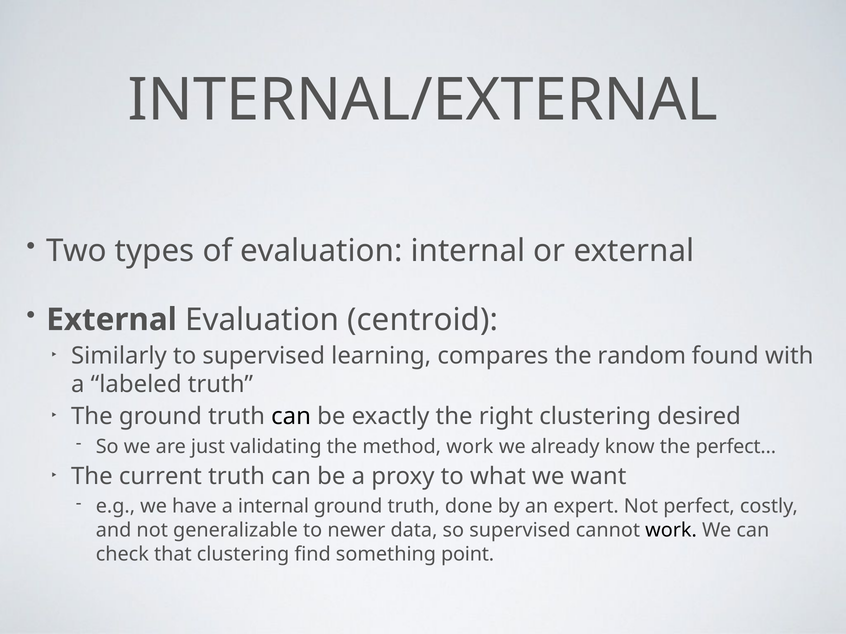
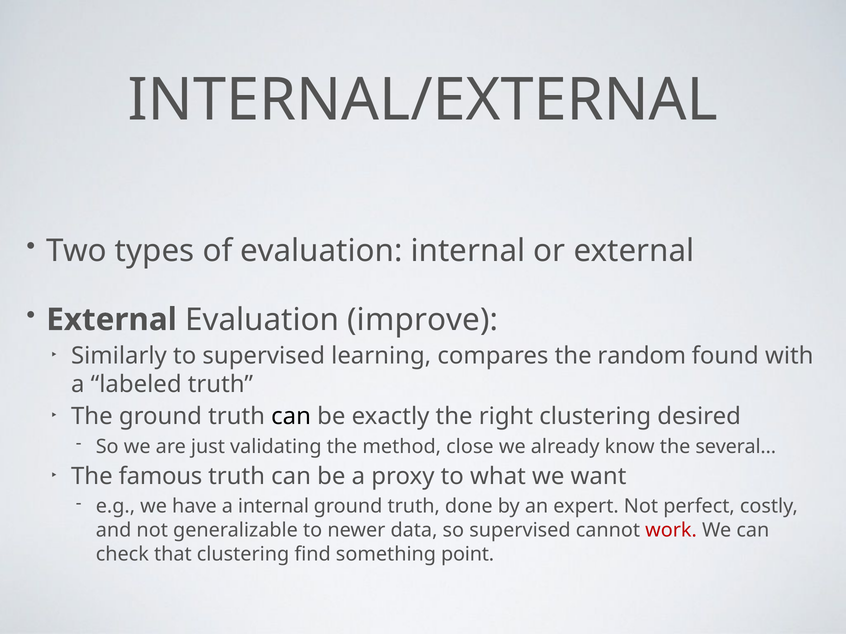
centroid: centroid -> improve
method work: work -> close
perfect…: perfect… -> several…
current: current -> famous
work at (671, 531) colour: black -> red
